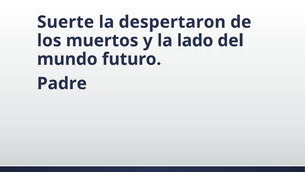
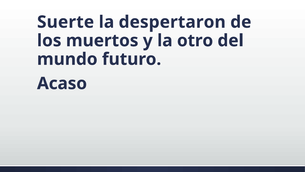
lado: lado -> otro
Padre: Padre -> Acaso
